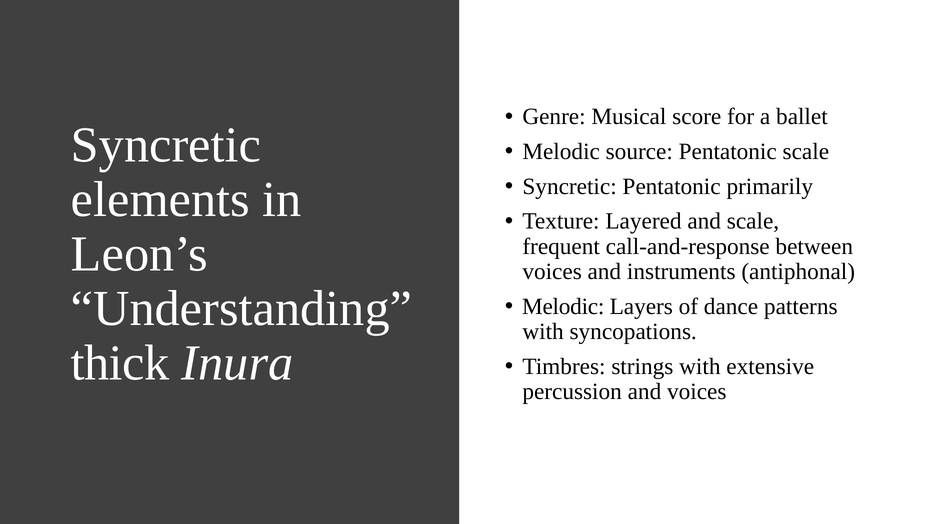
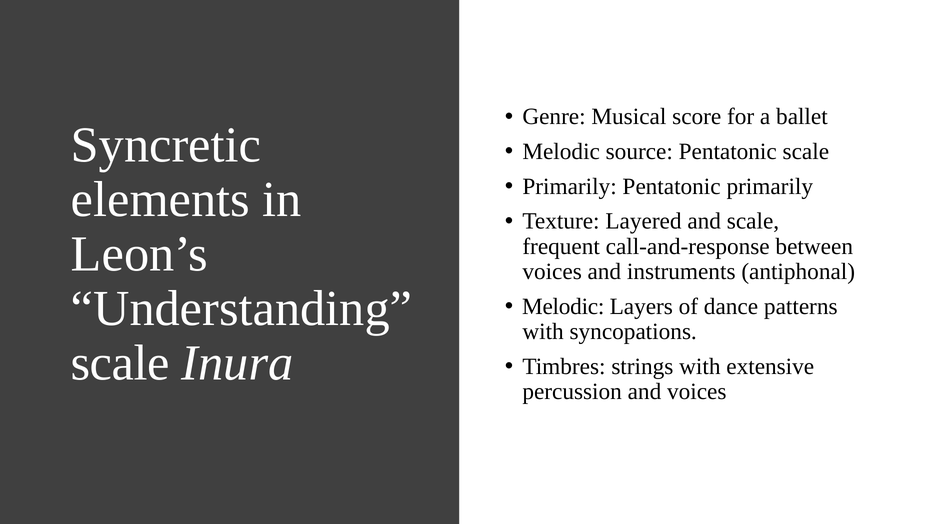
Syncretic at (570, 186): Syncretic -> Primarily
thick at (120, 363): thick -> scale
